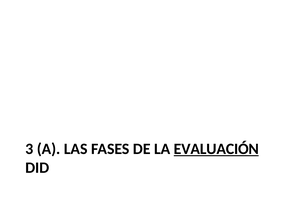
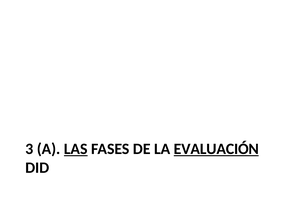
LAS underline: none -> present
